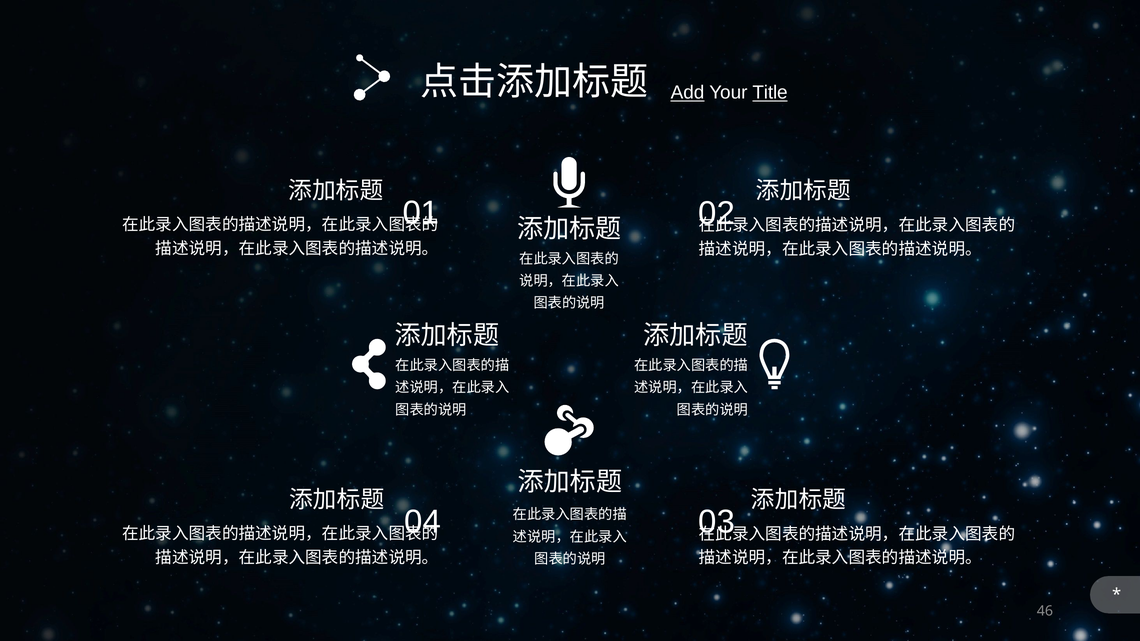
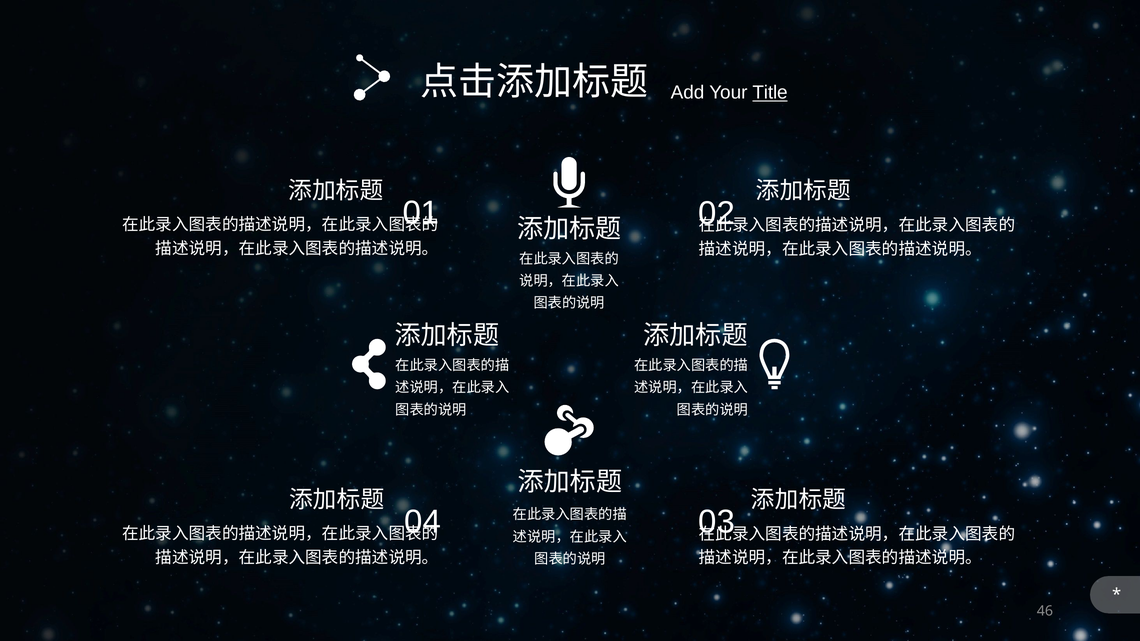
Add underline: present -> none
